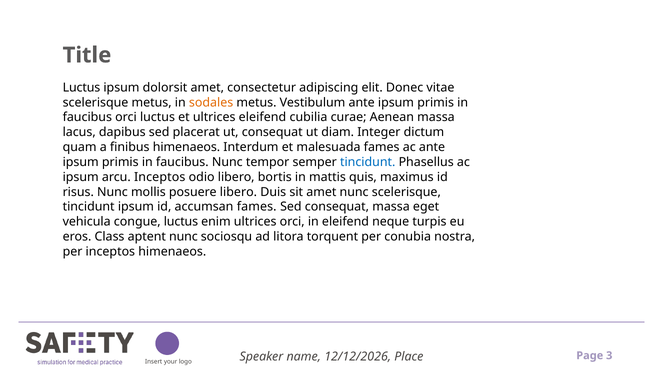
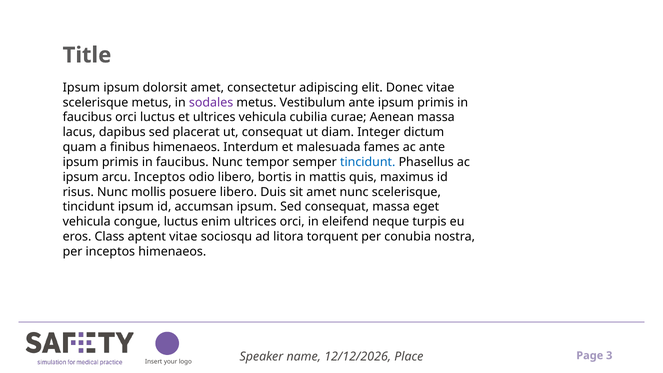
Luctus at (81, 87): Luctus -> Ipsum
sodales colour: orange -> purple
ultrices eleifend: eleifend -> vehicula
accumsan fames: fames -> ipsum
aptent nunc: nunc -> vitae
